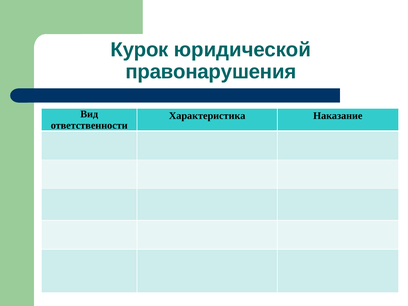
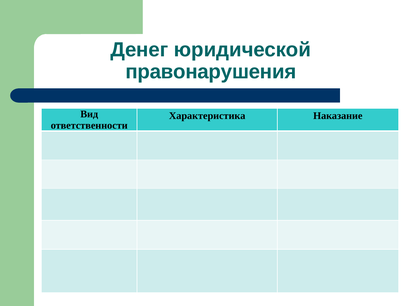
Курок: Курок -> Денег
